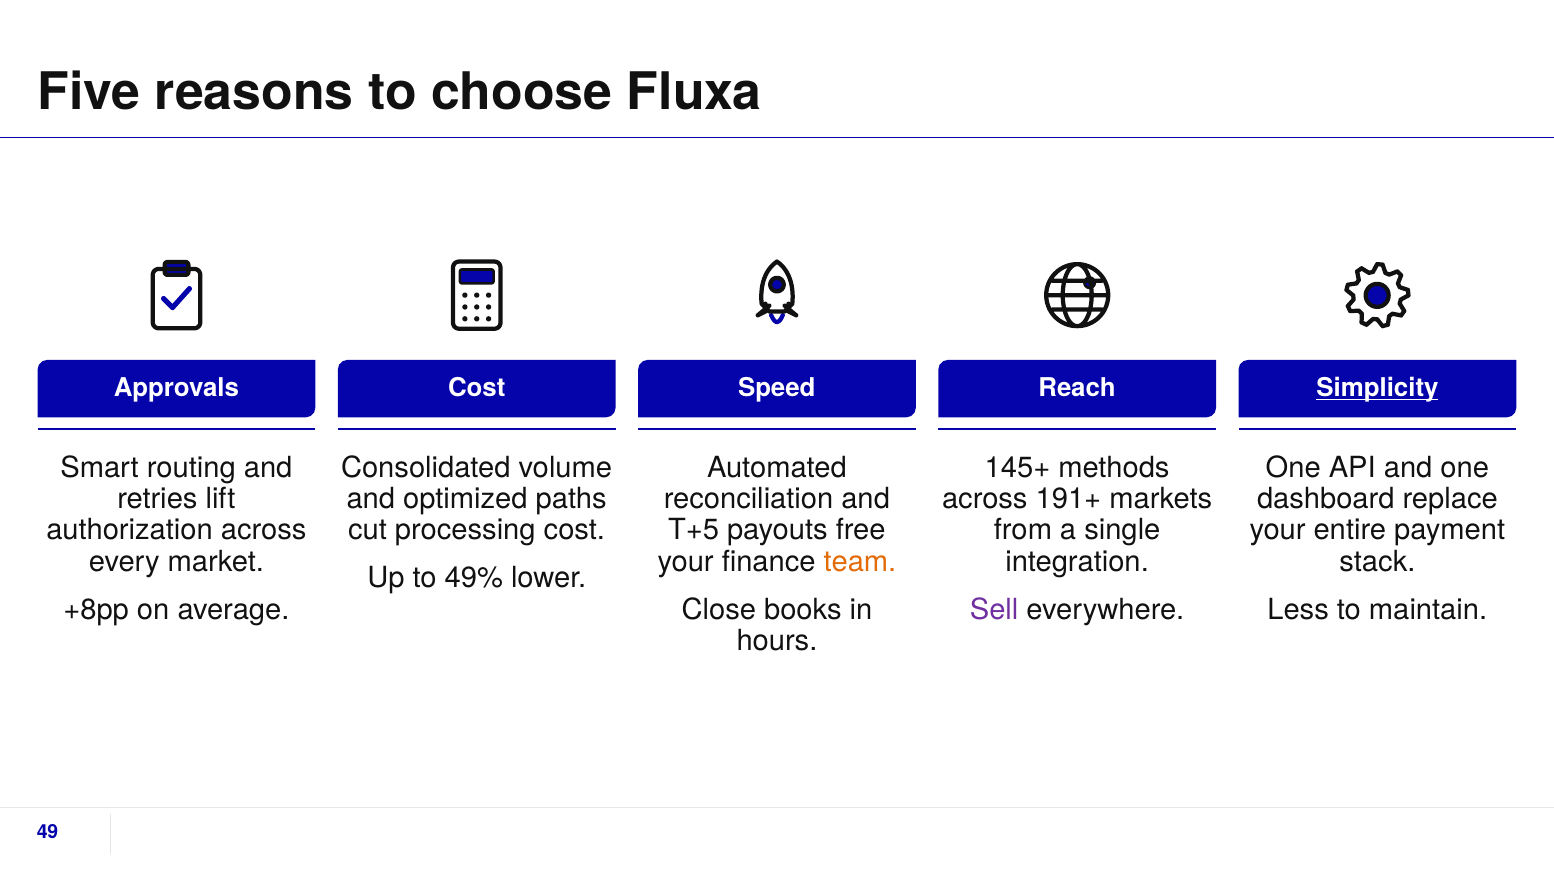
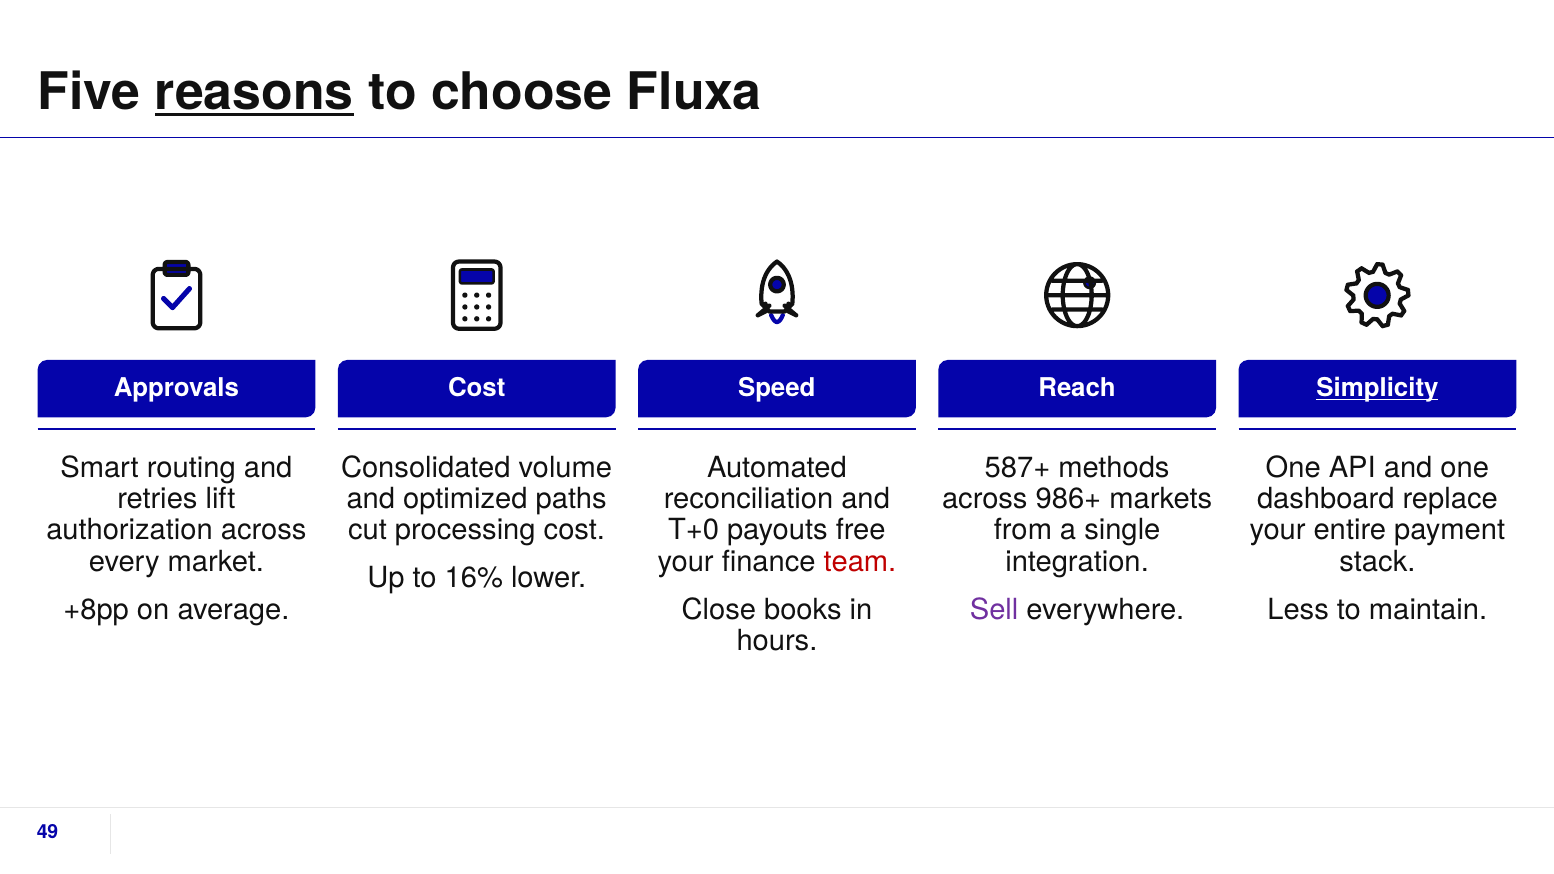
reasons underline: none -> present
145+: 145+ -> 587+
191+: 191+ -> 986+
T+5: T+5 -> T+0
team colour: orange -> red
49%: 49% -> 16%
